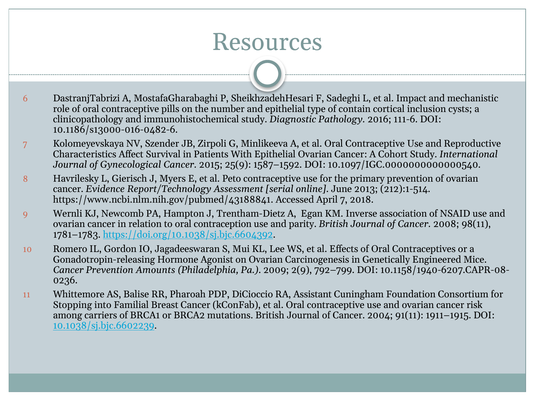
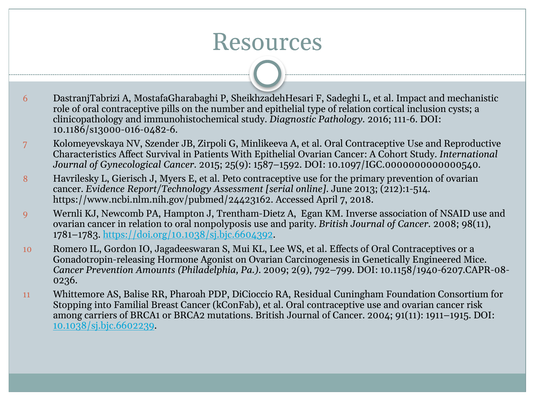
of contain: contain -> relation
https://www.ncbi.nlm.nih.gov/pubmed/43188841: https://www.ncbi.nlm.nih.gov/pubmed/43188841 -> https://www.ncbi.nlm.nih.gov/pubmed/24423162
contraception: contraception -> nonpolyposis
Assistant: Assistant -> Residual
